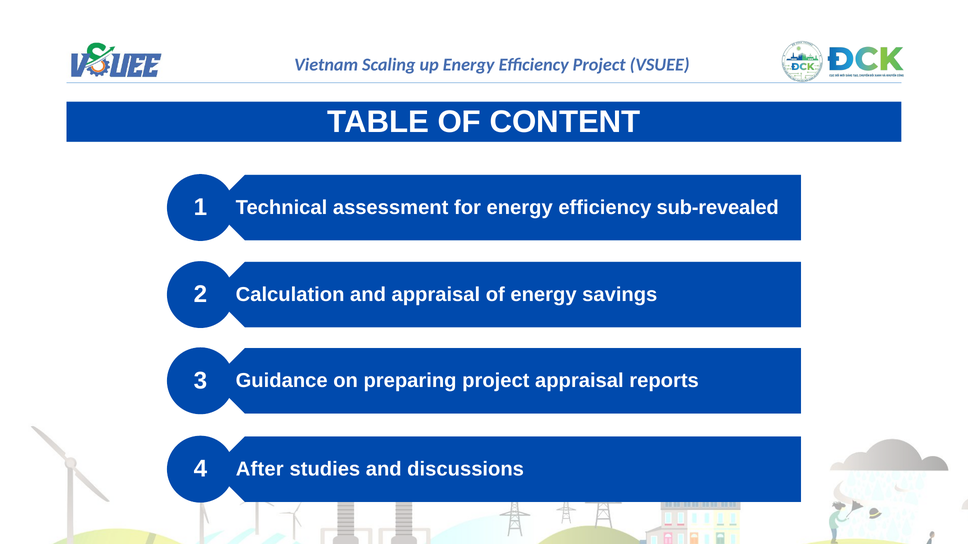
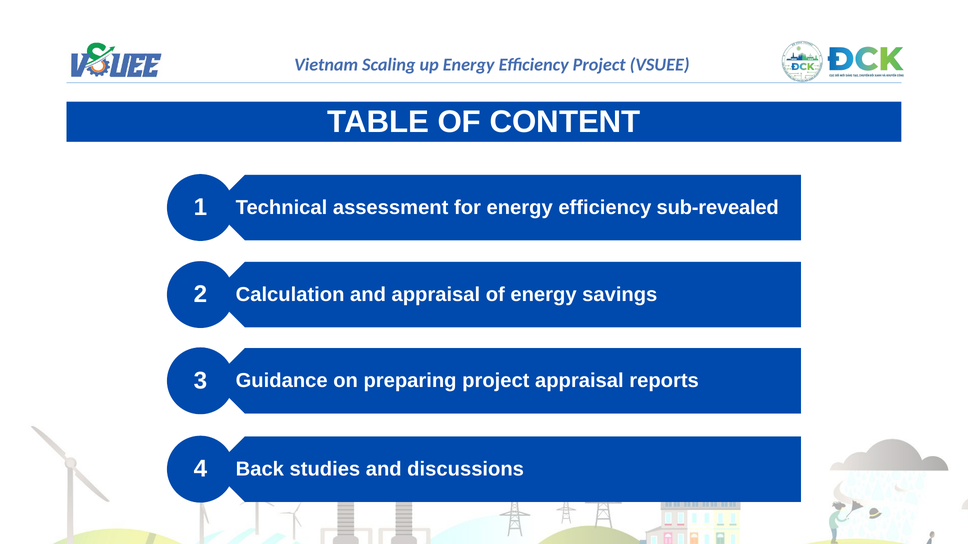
After: After -> Back
